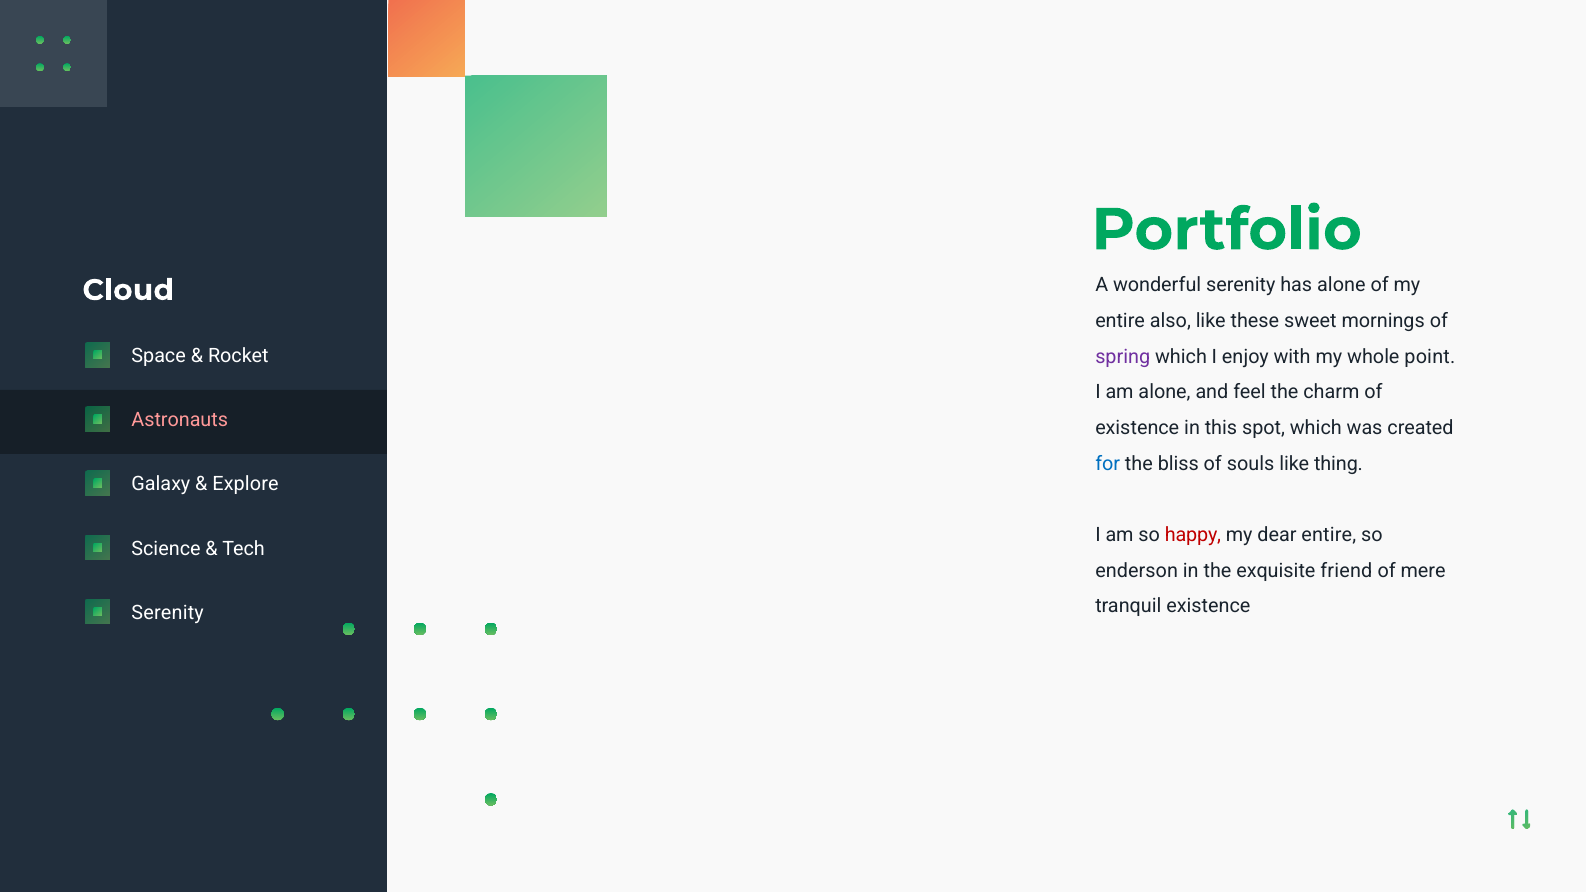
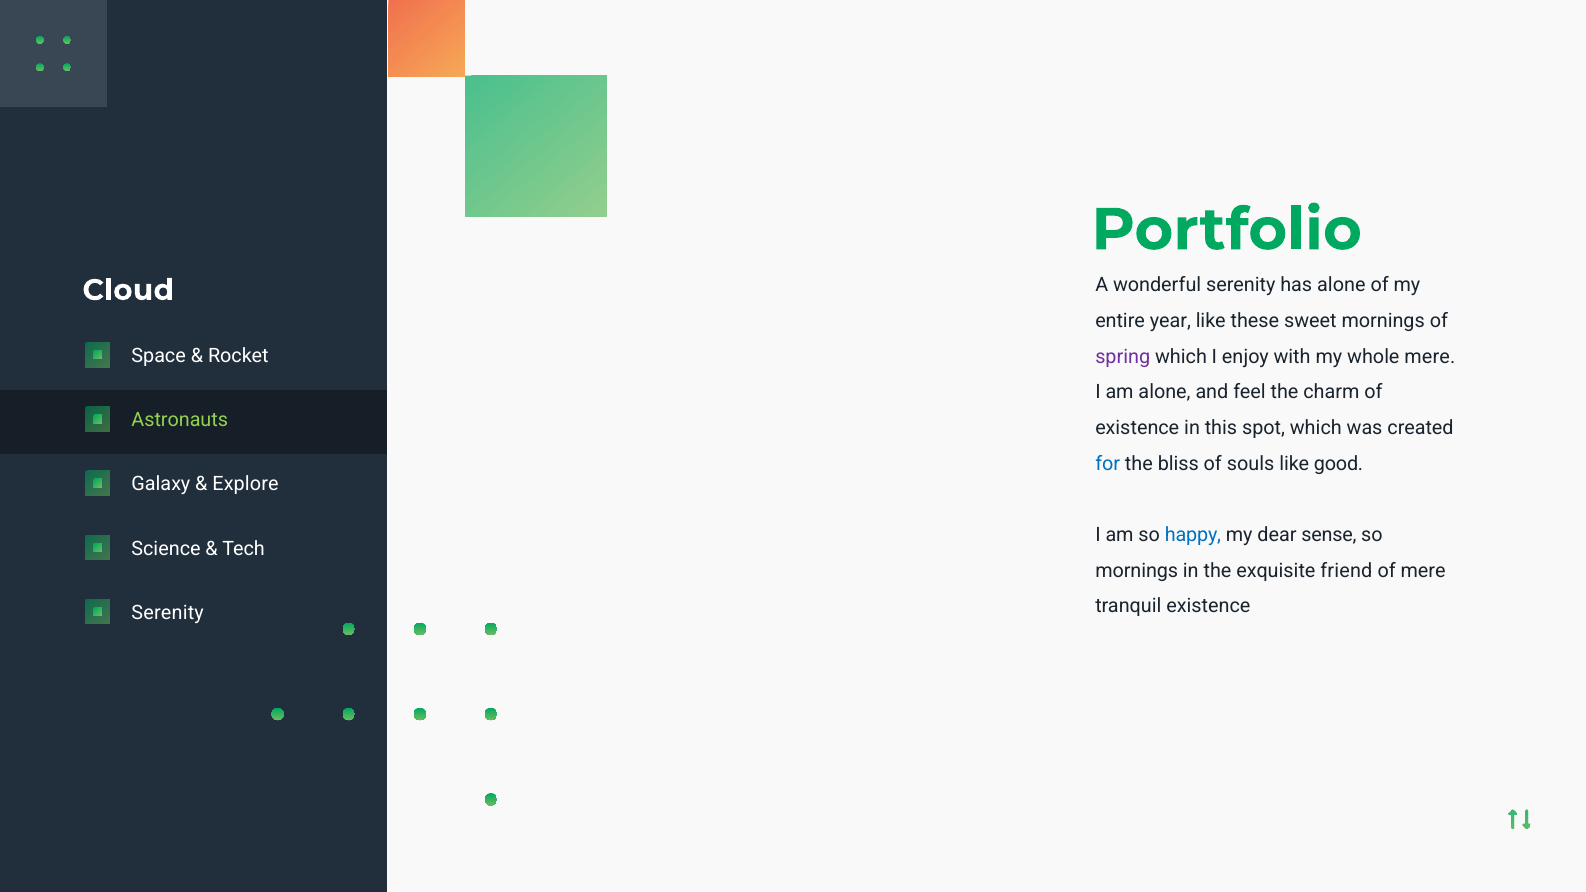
also: also -> year
whole point: point -> mere
Astronauts colour: pink -> light green
thing: thing -> good
happy colour: red -> blue
dear entire: entire -> sense
enderson at (1137, 571): enderson -> mornings
